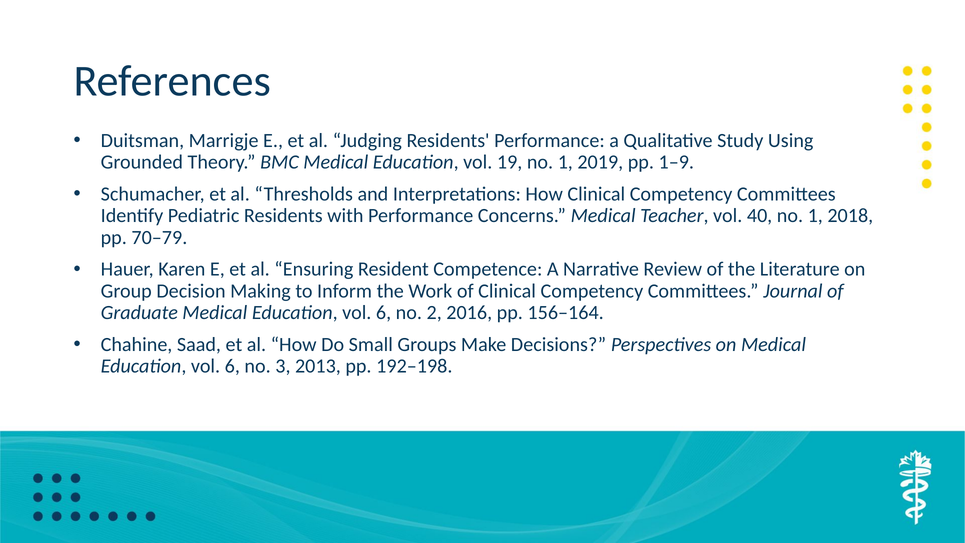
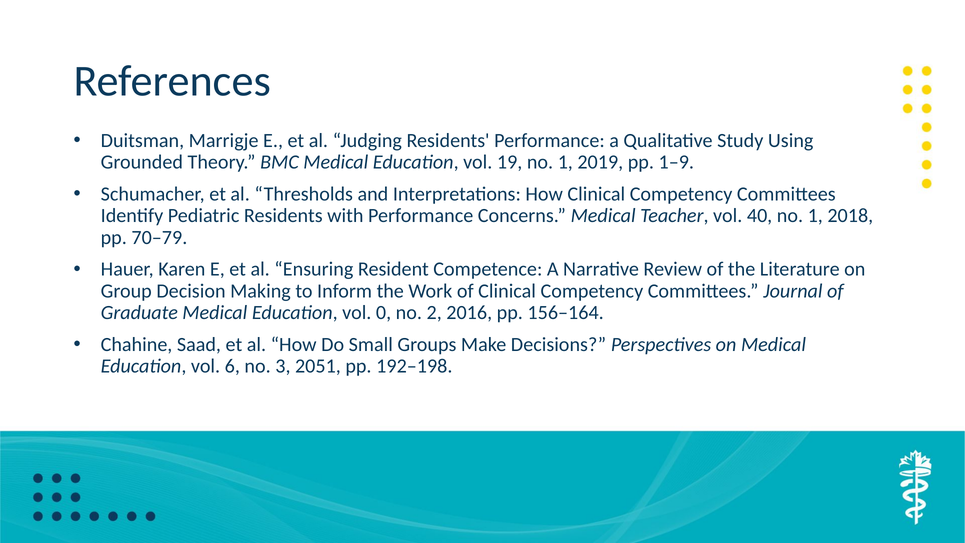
6 at (384, 313): 6 -> 0
2013: 2013 -> 2051
